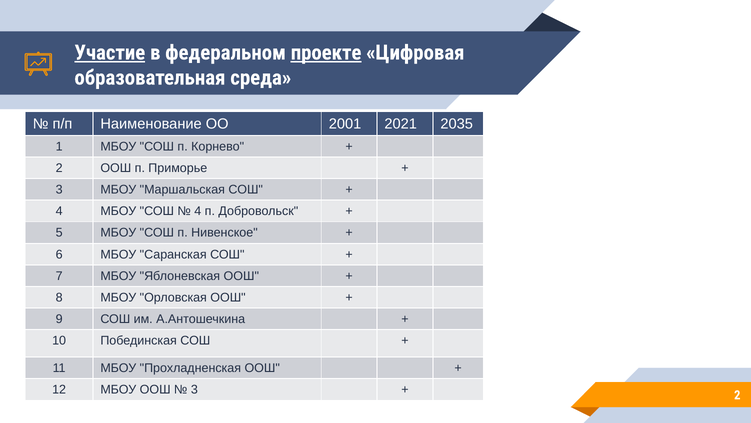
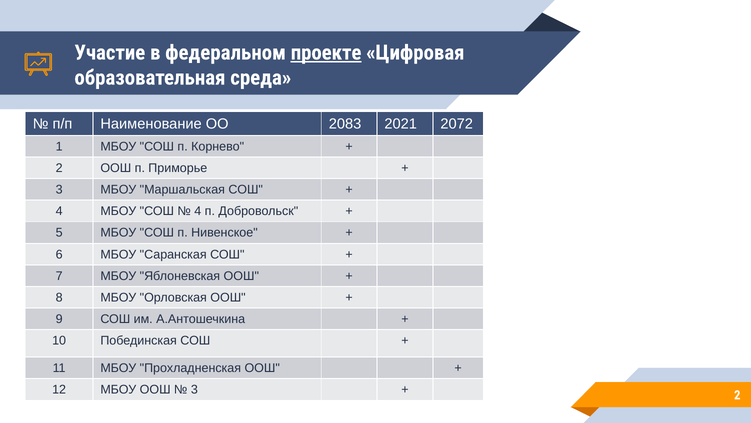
Участие underline: present -> none
2001: 2001 -> 2083
2035: 2035 -> 2072
